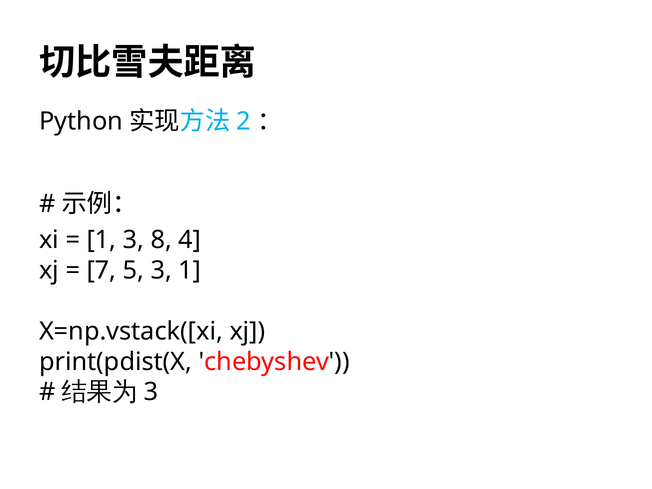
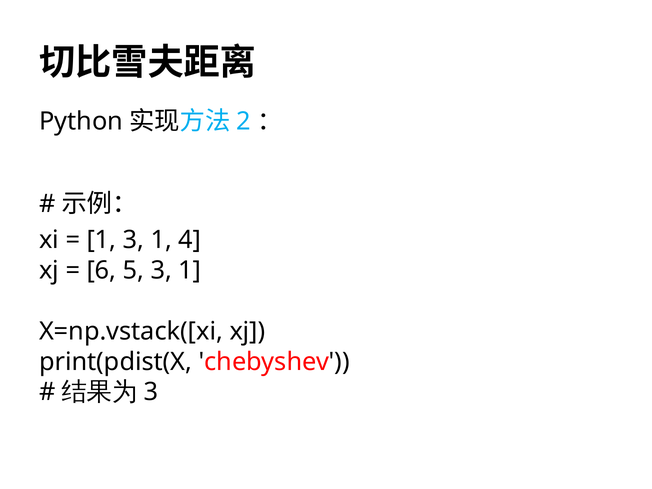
1 3 8: 8 -> 1
7: 7 -> 6
